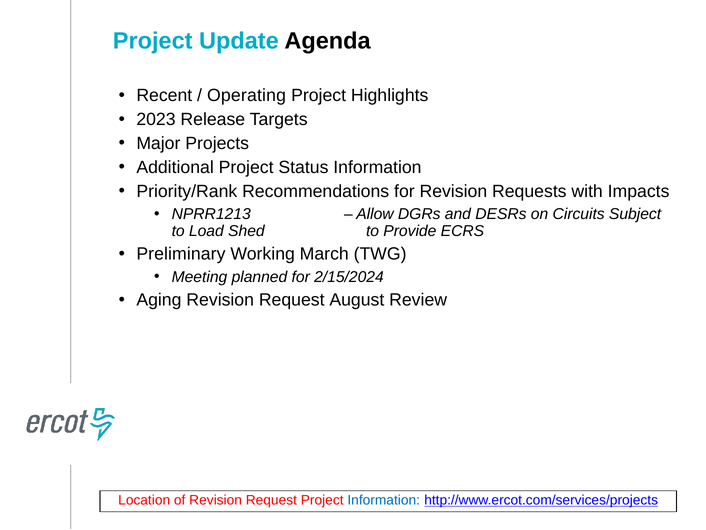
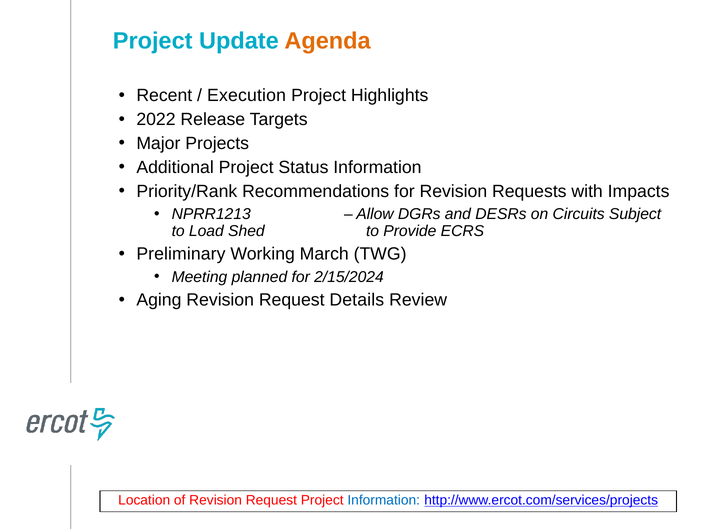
Agenda colour: black -> orange
Operating: Operating -> Execution
2023: 2023 -> 2022
August: August -> Details
